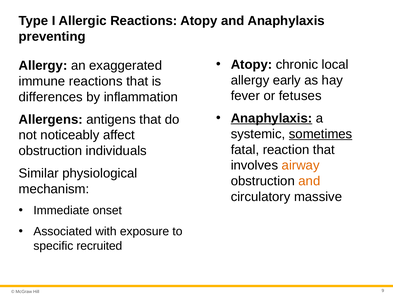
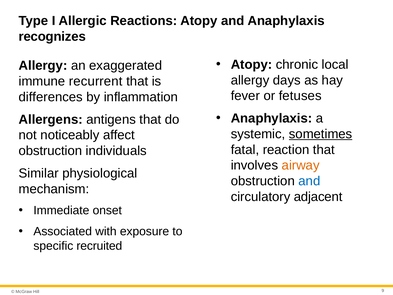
preventing: preventing -> recognizes
early: early -> days
immune reactions: reactions -> recurrent
Anaphylaxis at (272, 118) underline: present -> none
and at (309, 181) colour: orange -> blue
massive: massive -> adjacent
